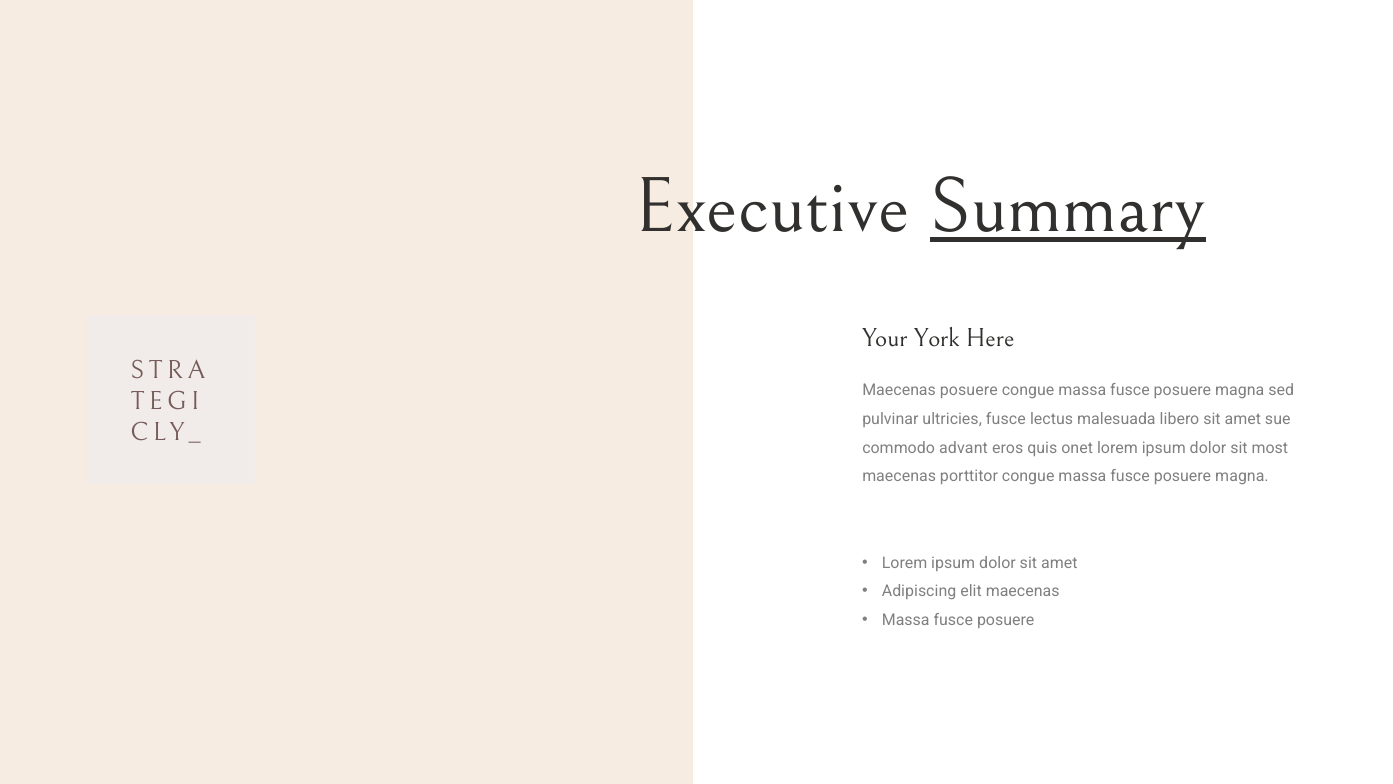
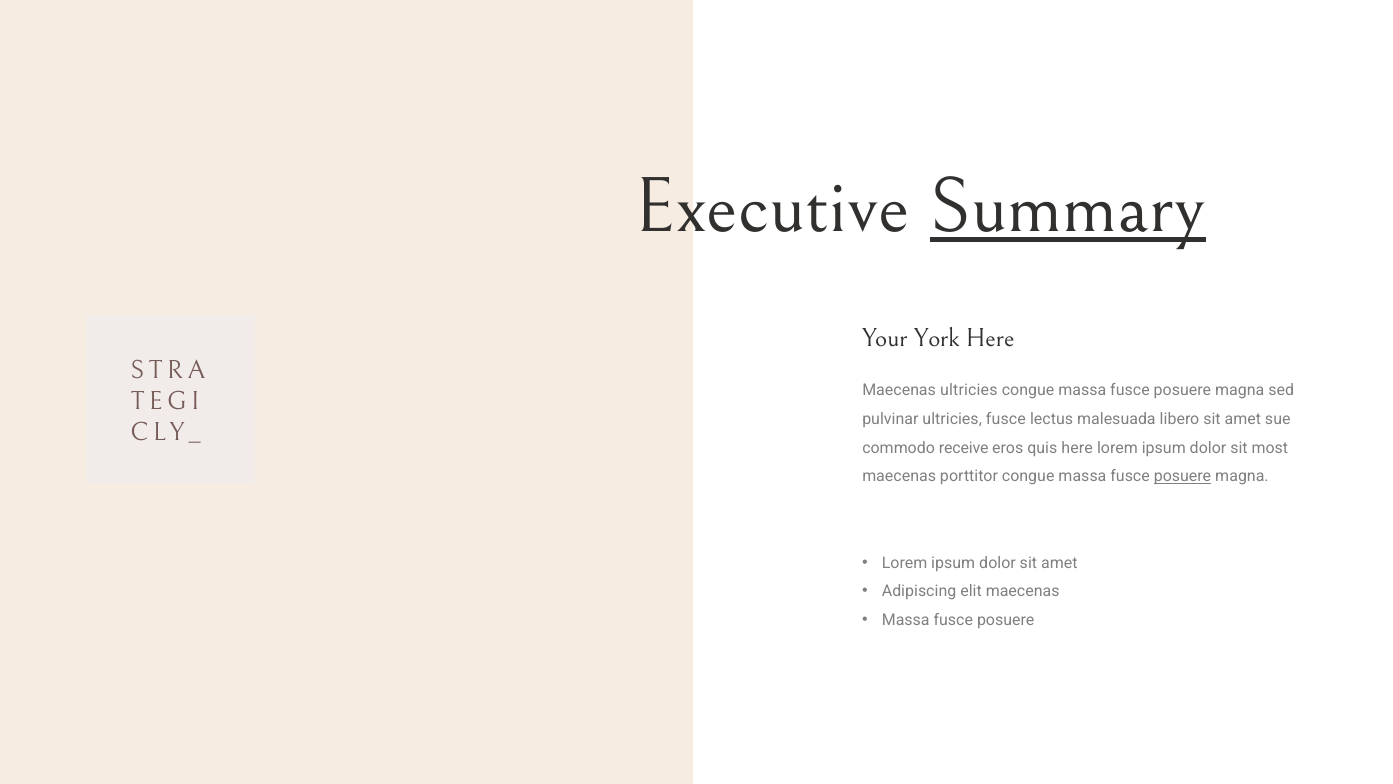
Maecenas posuere: posuere -> ultricies
advant: advant -> receive
quis onet: onet -> here
posuere at (1183, 476) underline: none -> present
